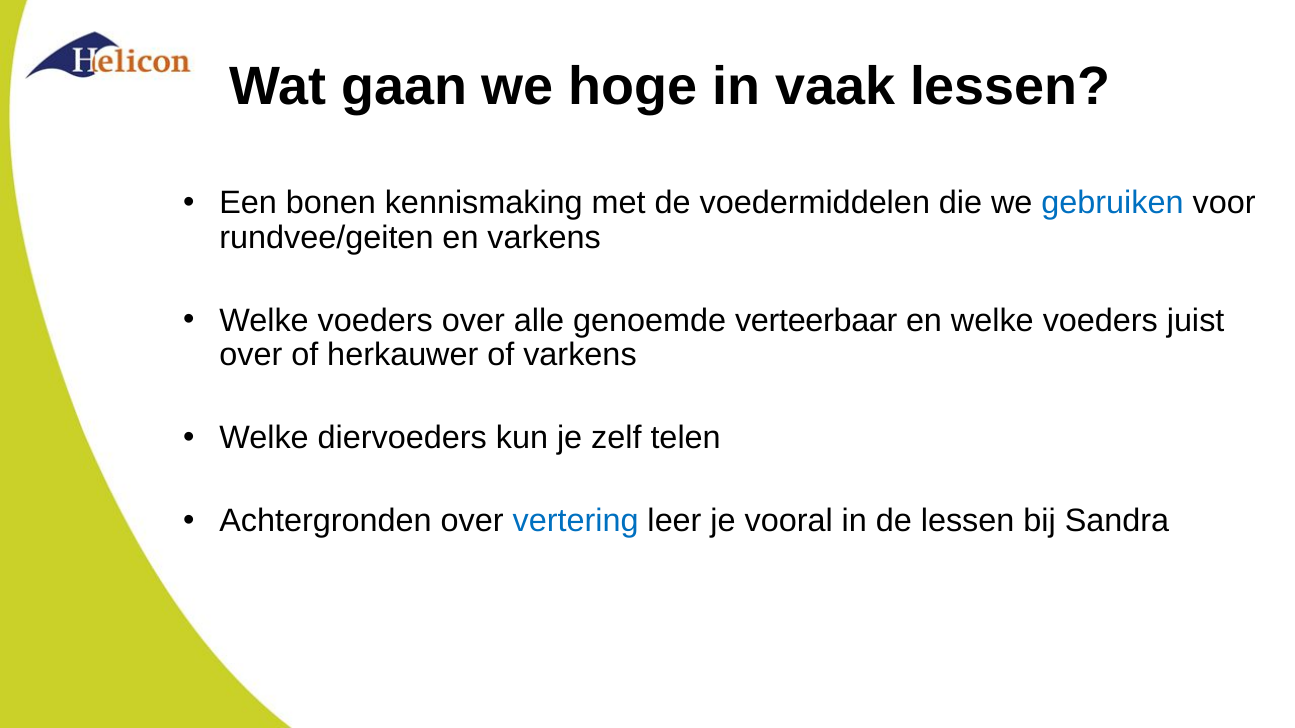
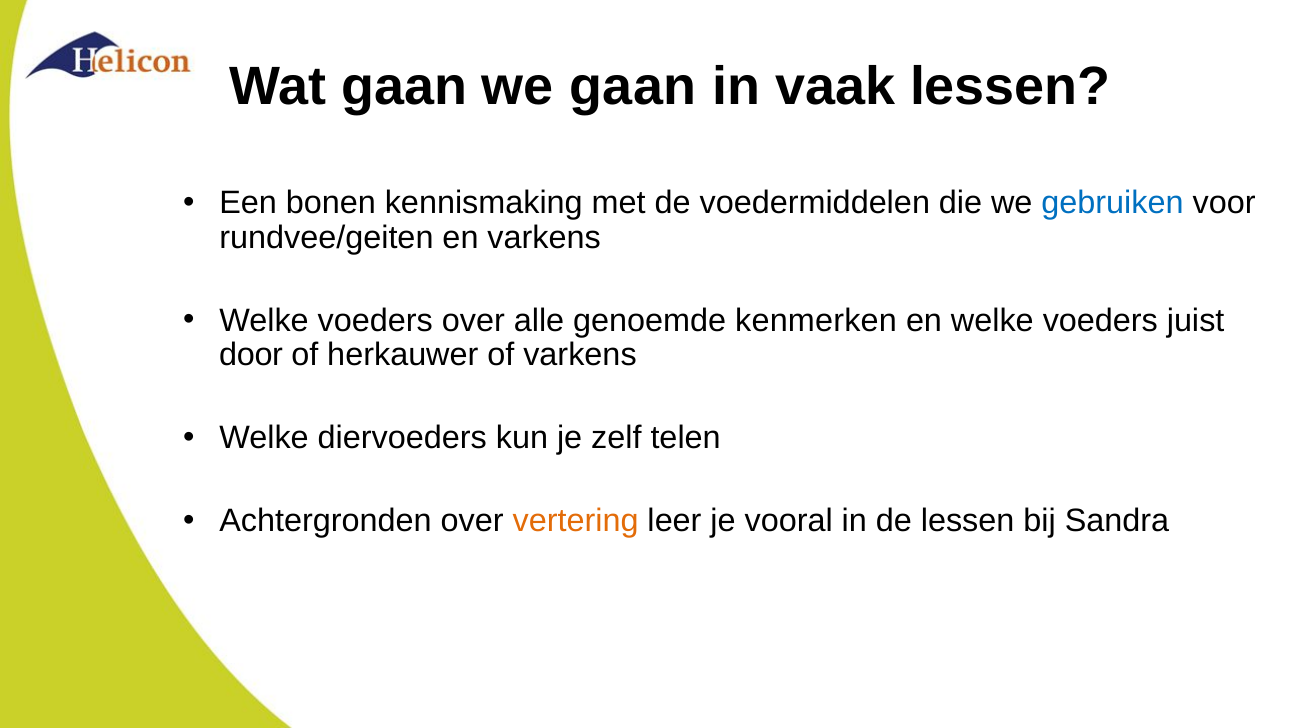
we hoge: hoge -> gaan
verteerbaar: verteerbaar -> kenmerken
over at (251, 356): over -> door
vertering colour: blue -> orange
